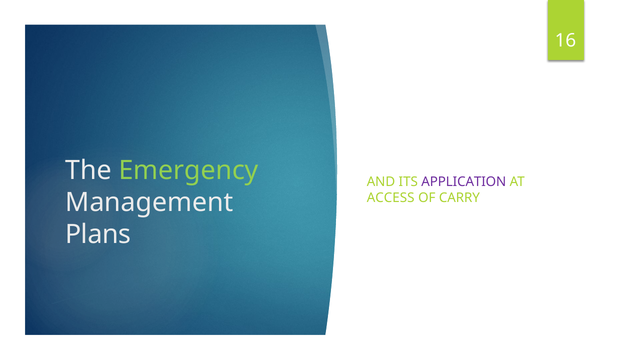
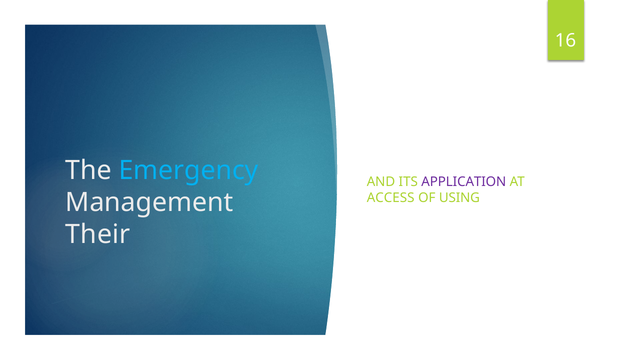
Emergency colour: light green -> light blue
CARRY: CARRY -> USING
Plans: Plans -> Their
